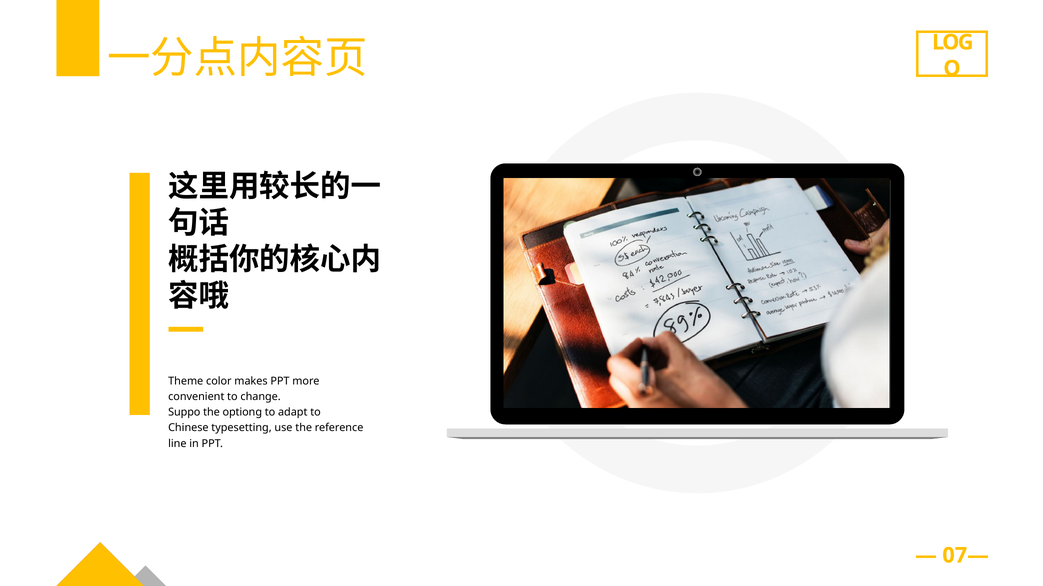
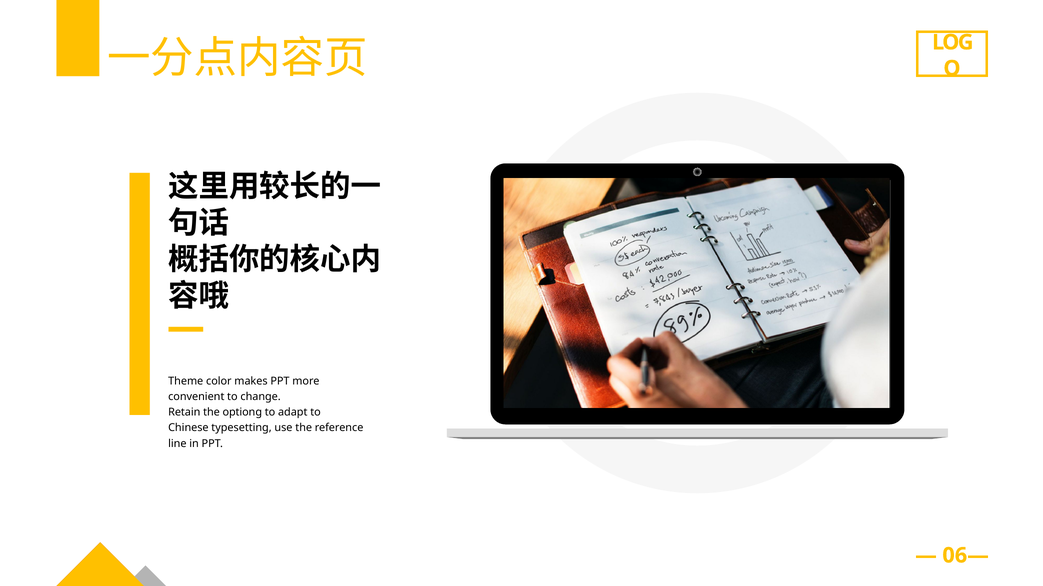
Suppo: Suppo -> Retain
07—: 07— -> 06—
